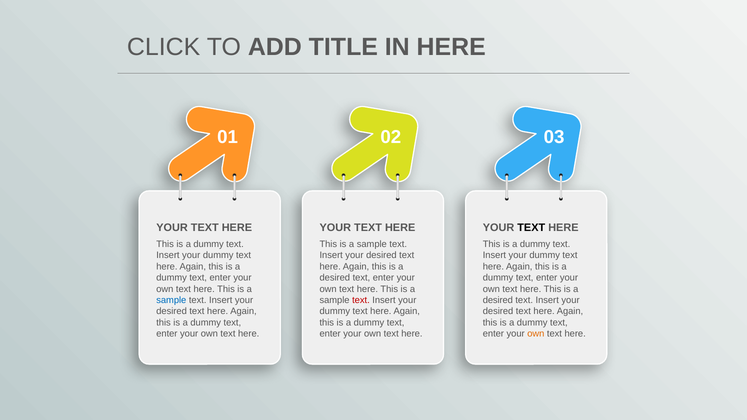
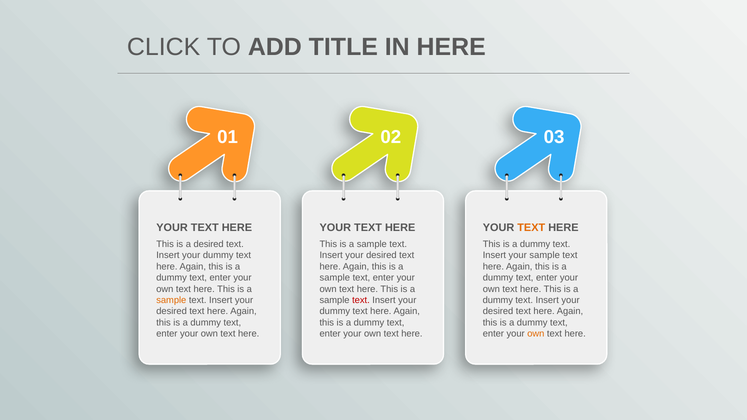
TEXT at (531, 228) colour: black -> orange
dummy at (209, 244): dummy -> desired
dummy at (545, 256): dummy -> sample
desired at (335, 278): desired -> sample
sample at (171, 300) colour: blue -> orange
desired at (498, 300): desired -> dummy
